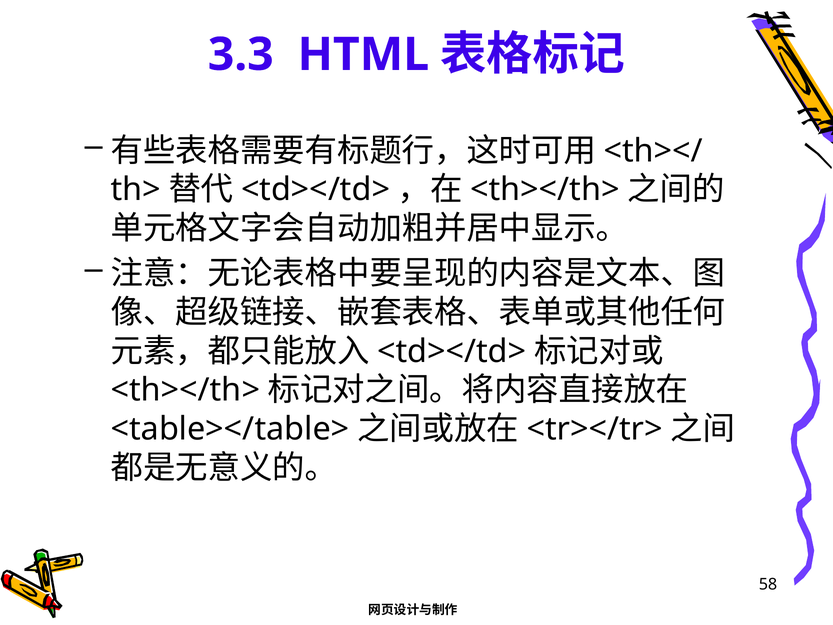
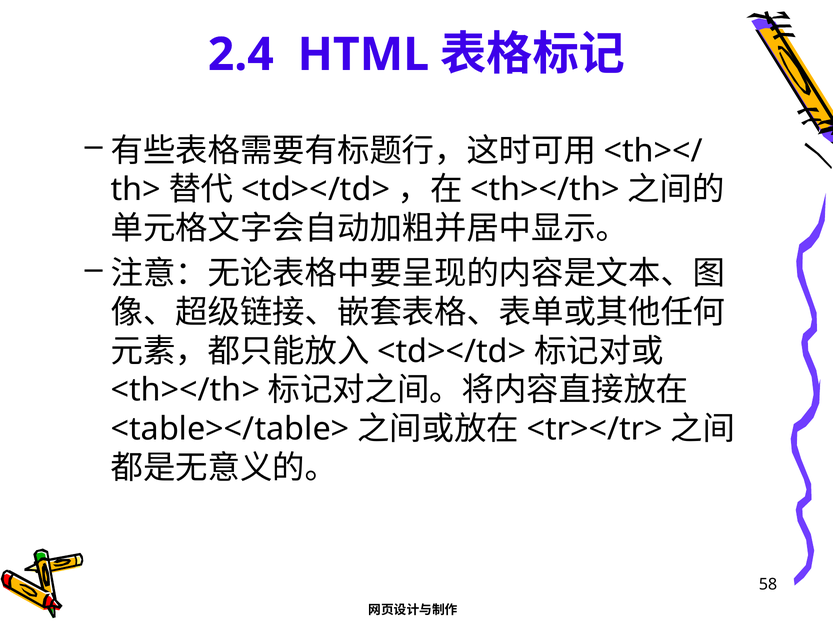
3.3: 3.3 -> 2.4
